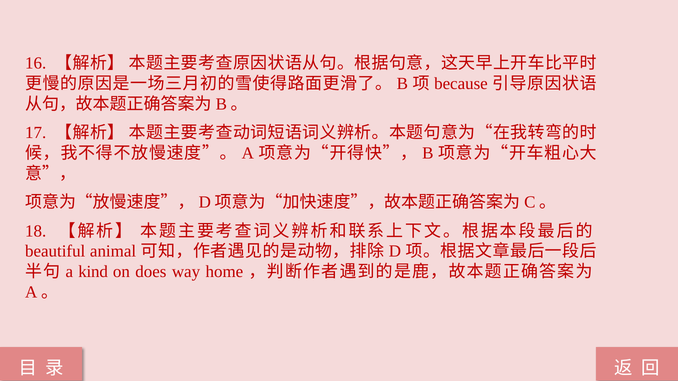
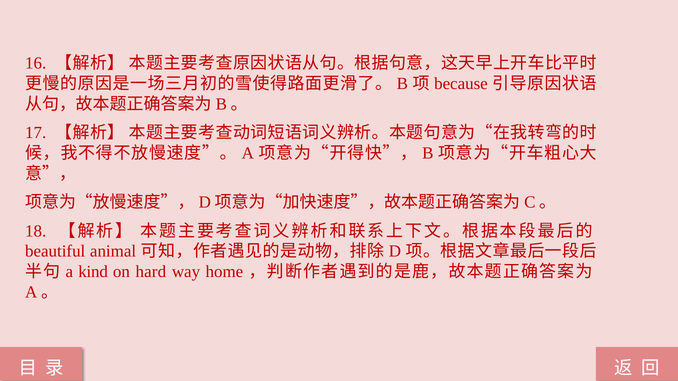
does: does -> hard
